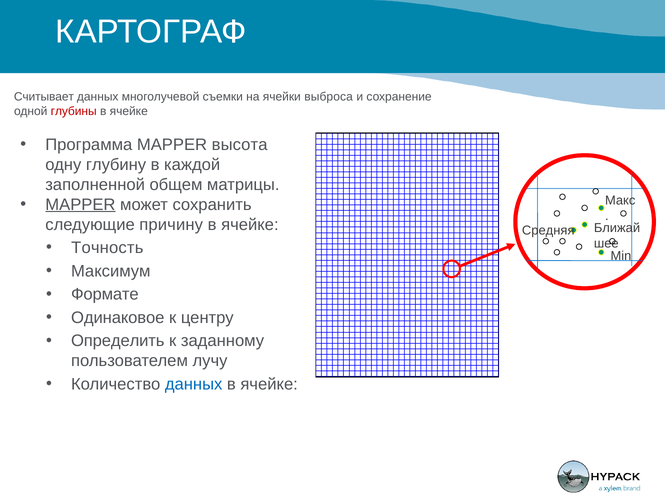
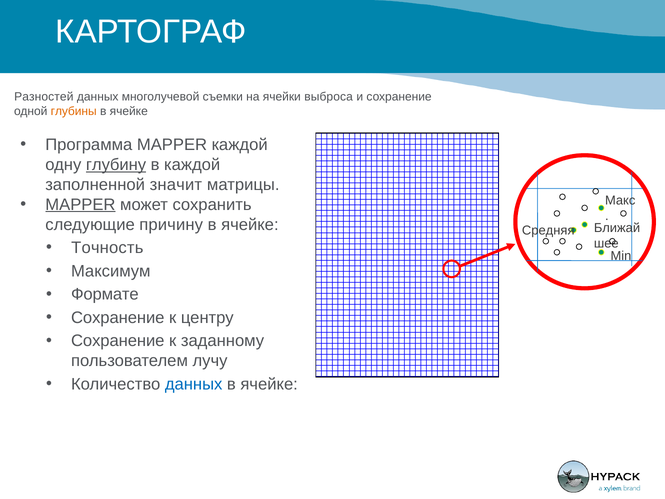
Считывает: Считывает -> Разностей
глубины colour: red -> orange
MAPPER высота: высота -> каждой
глубину underline: none -> present
общем: общем -> значит
Одинаковое at (118, 318): Одинаковое -> Сохранение
Определить at (118, 341): Определить -> Сохранение
